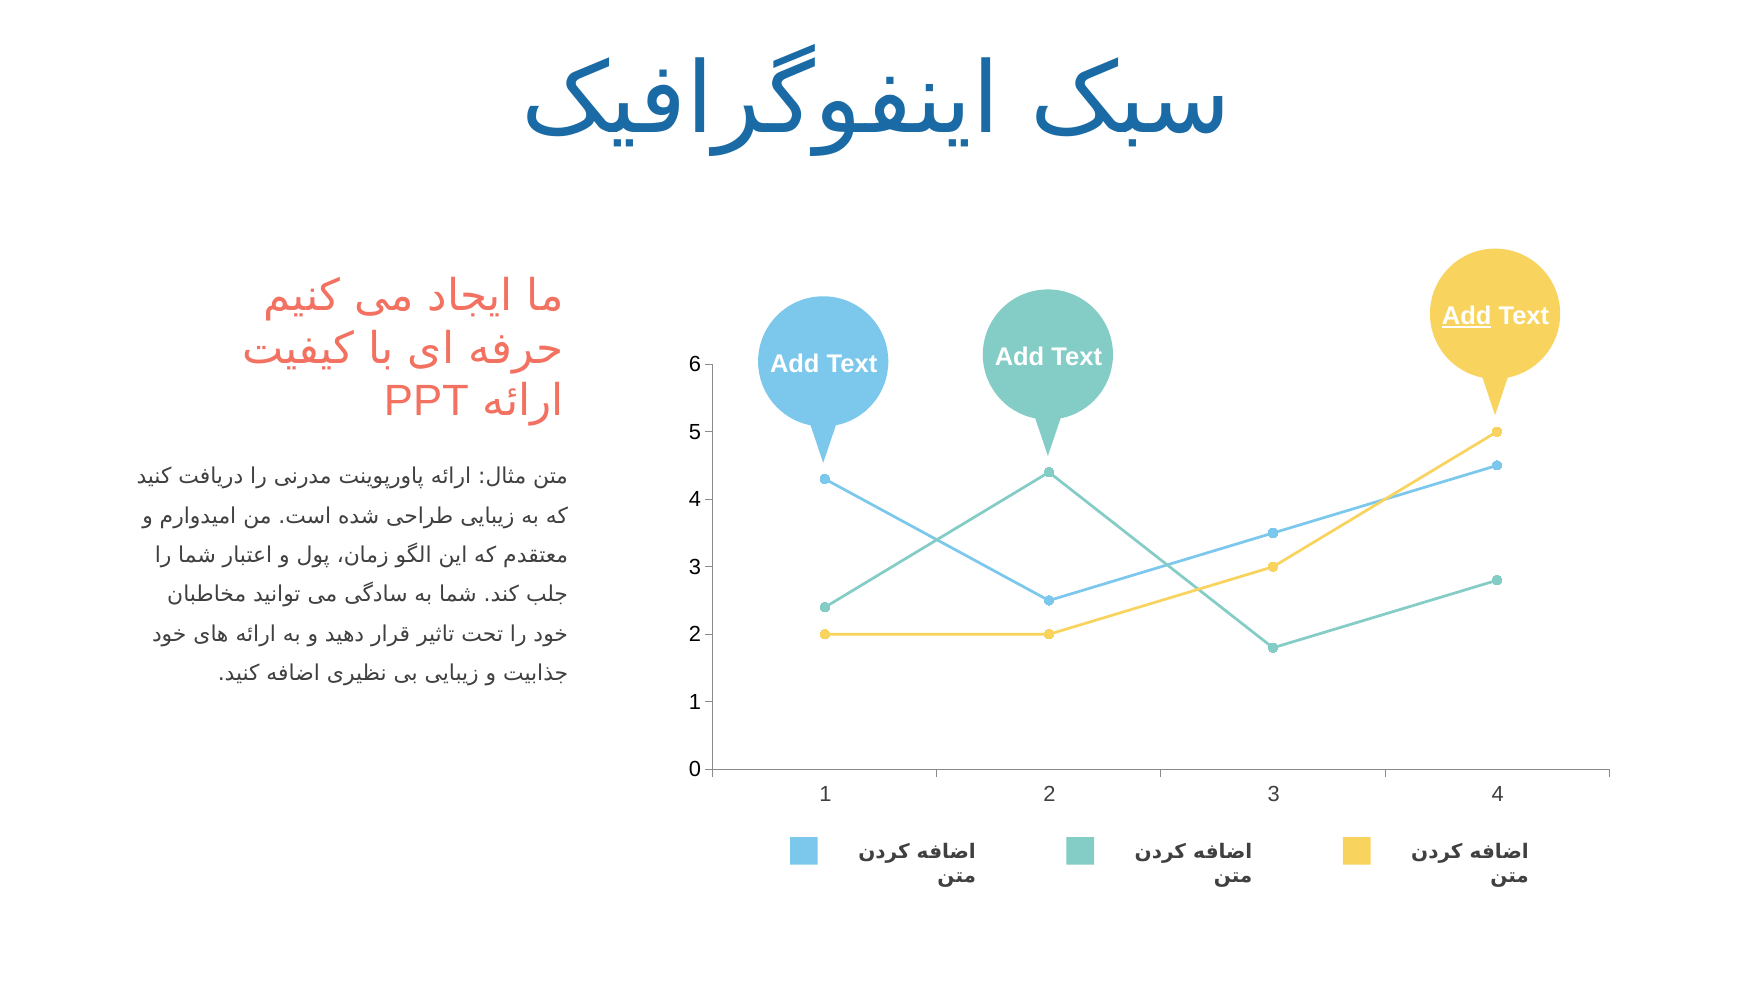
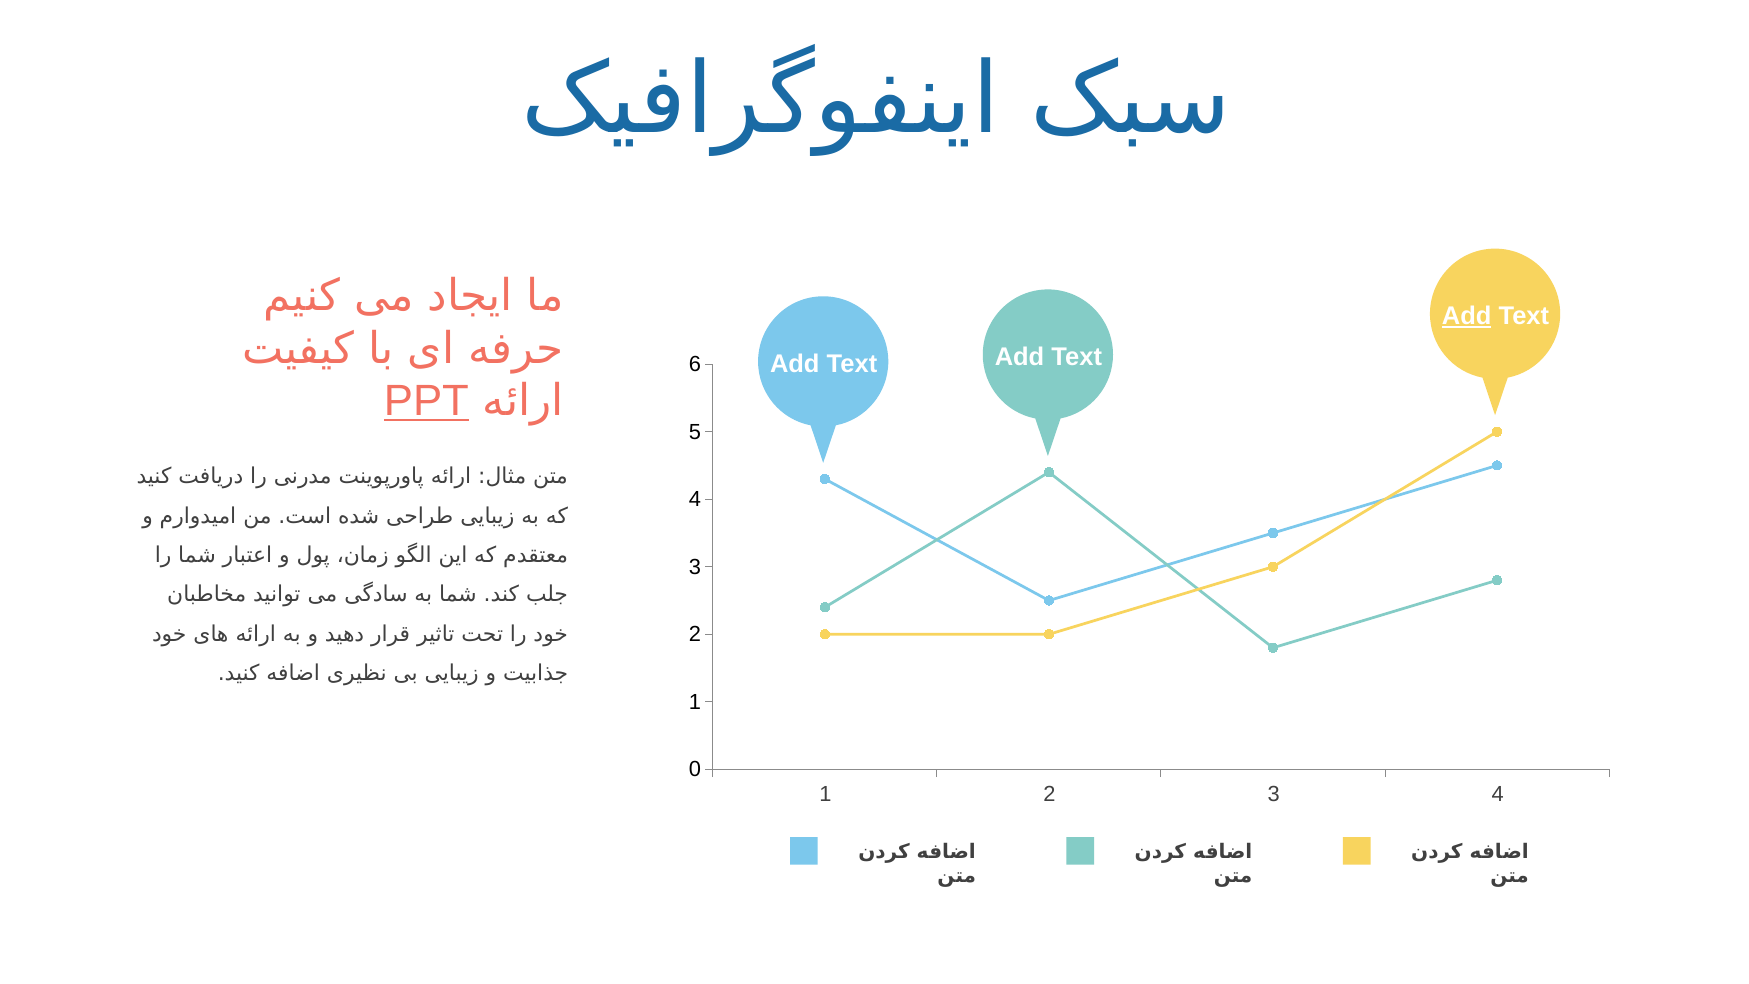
PPT underline: none -> present
